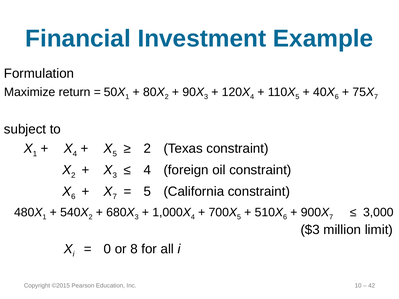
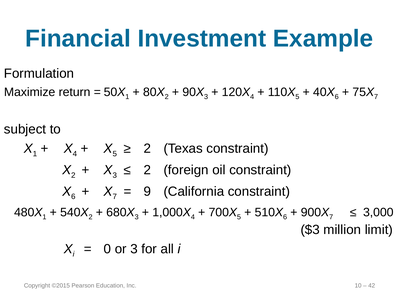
4 at (147, 170): 4 -> 2
5 at (147, 192): 5 -> 9
or 8: 8 -> 3
